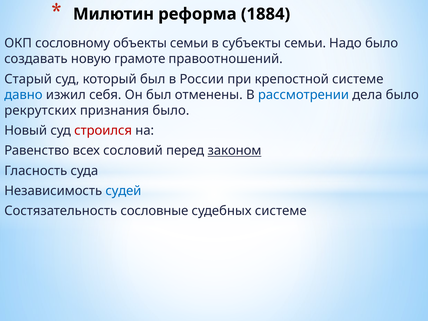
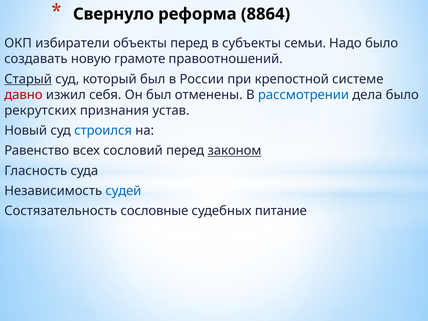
Милютин: Милютин -> Свернуло
1884: 1884 -> 8864
сословному: сословному -> избиратели
объекты семьи: семьи -> перед
Старый underline: none -> present
давно colour: blue -> red
признания было: было -> устав
строился colour: red -> blue
судебных системе: системе -> питание
